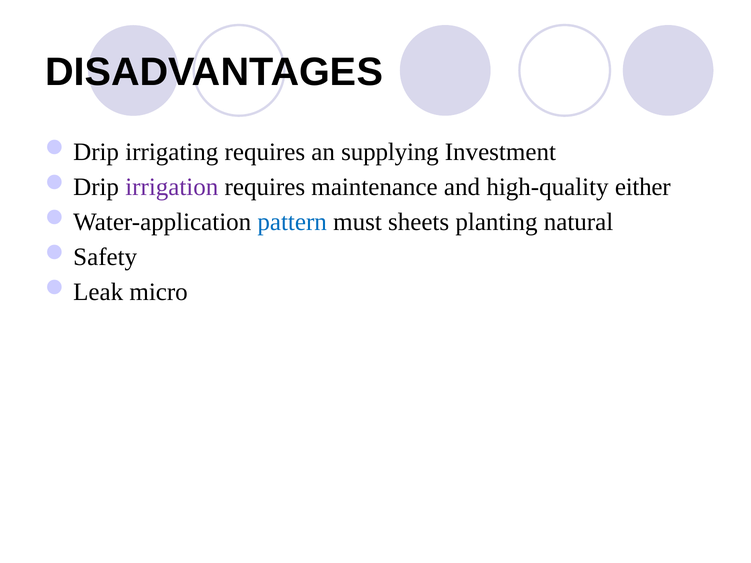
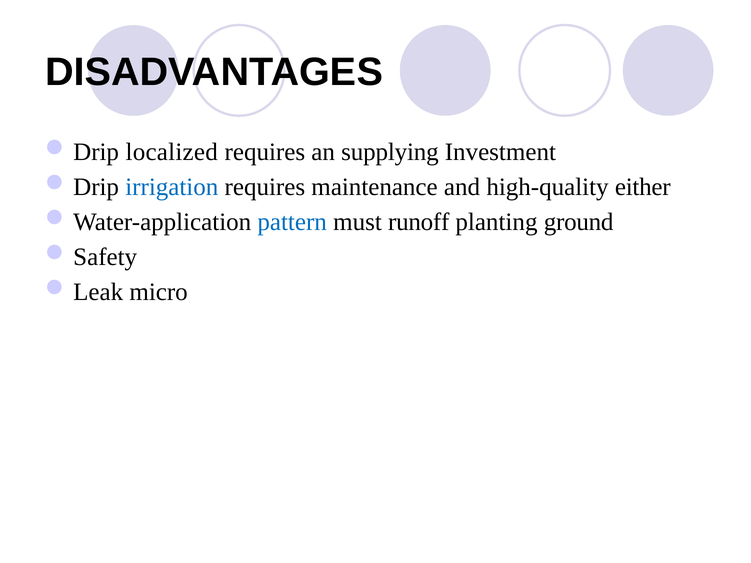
irrigating: irrigating -> localized
irrigation colour: purple -> blue
sheets: sheets -> runoff
natural: natural -> ground
